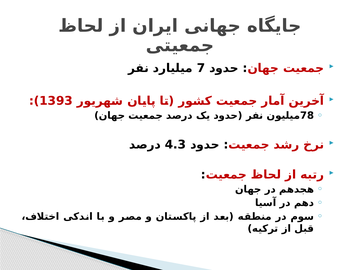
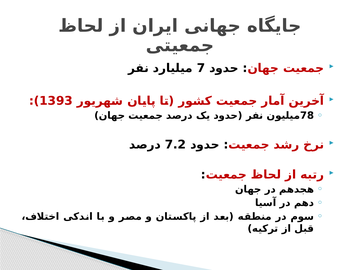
4.3: 4.3 -> 7.2
